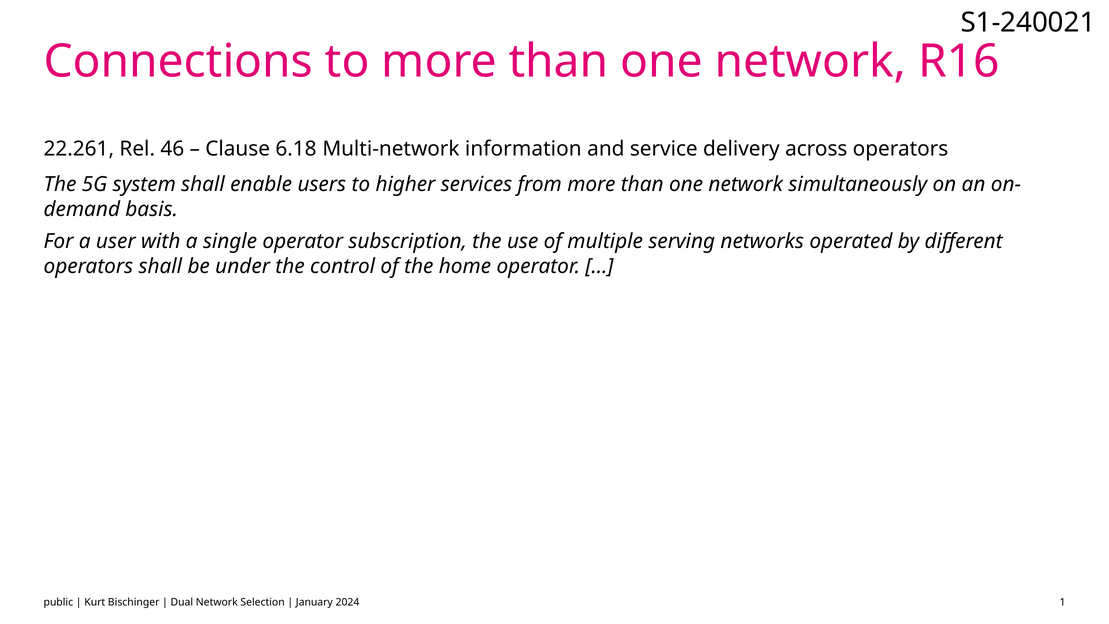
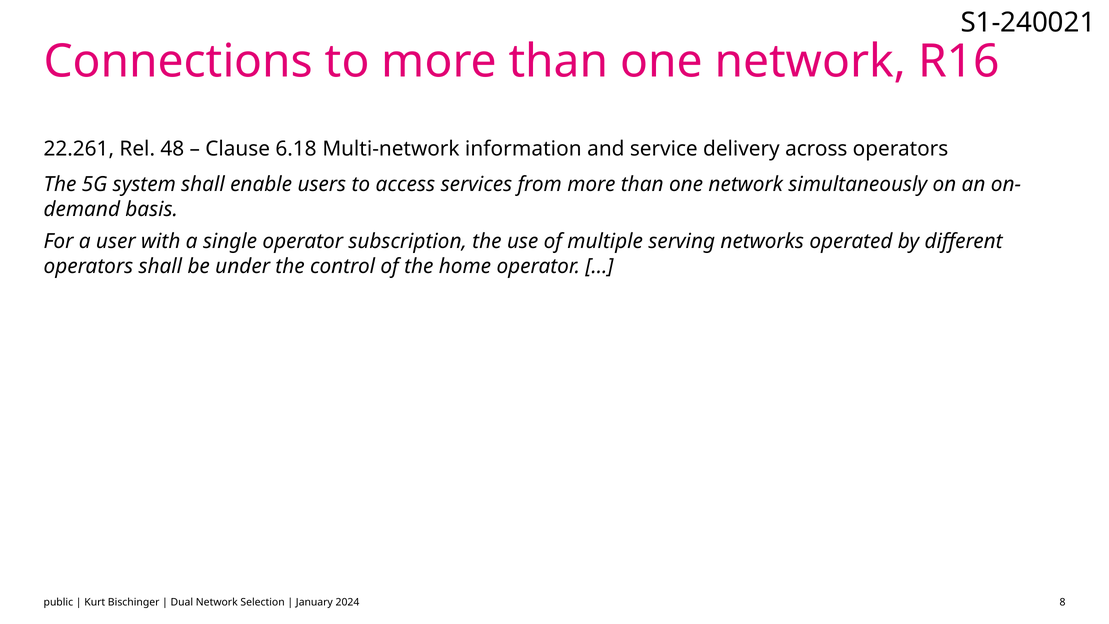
46: 46 -> 48
higher: higher -> access
1: 1 -> 8
